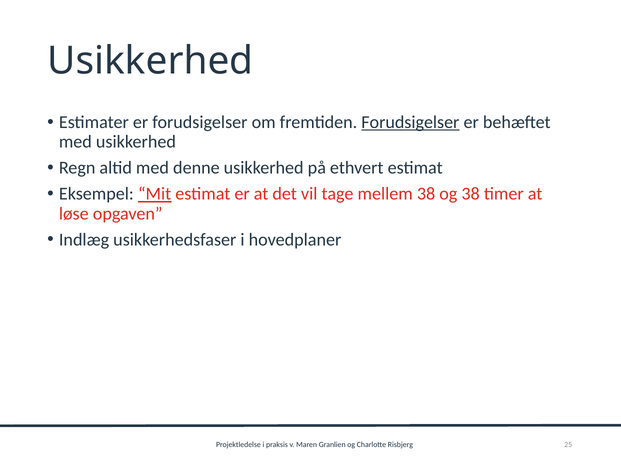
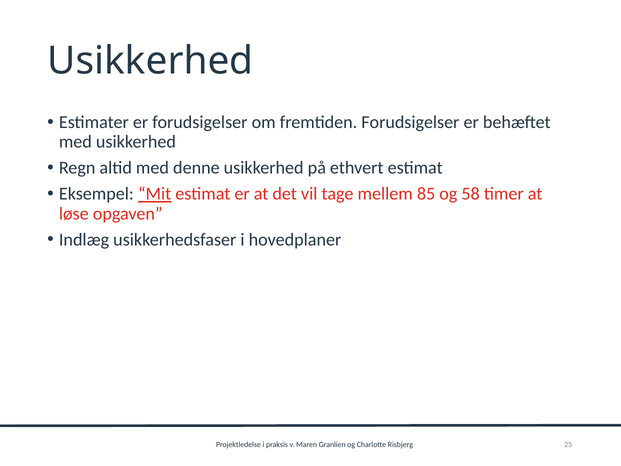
Forudsigelser at (410, 122) underline: present -> none
mellem 38: 38 -> 85
og 38: 38 -> 58
